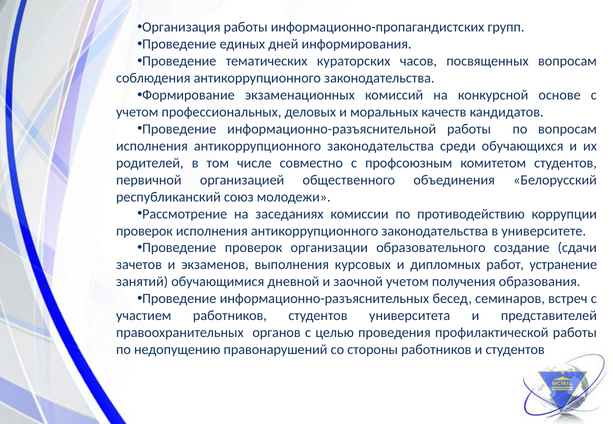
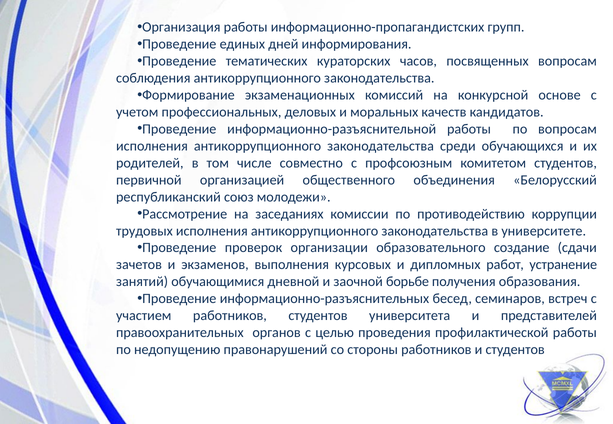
проверок at (144, 231): проверок -> трудовых
заочной учетом: учетом -> борьбе
